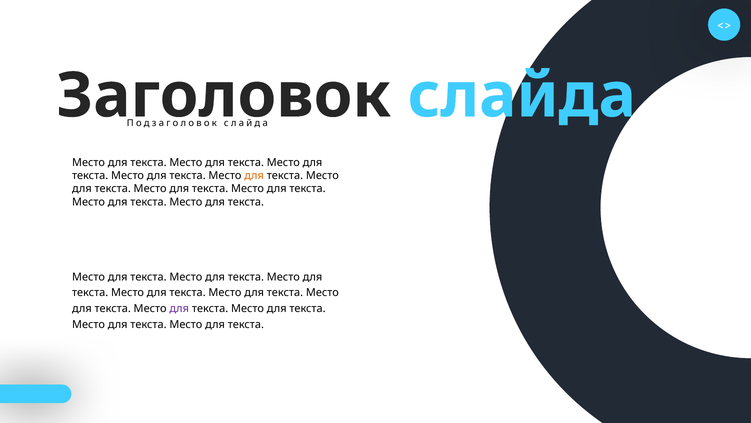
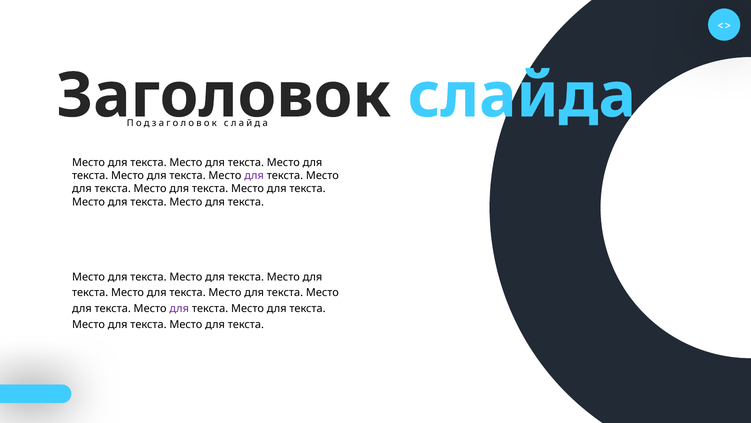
для at (254, 175) colour: orange -> purple
